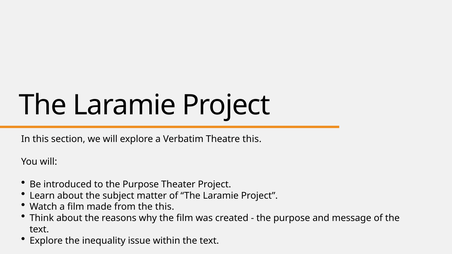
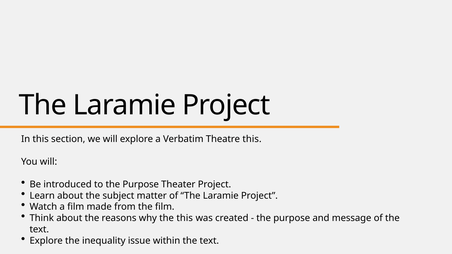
the this: this -> film
the film: film -> this
